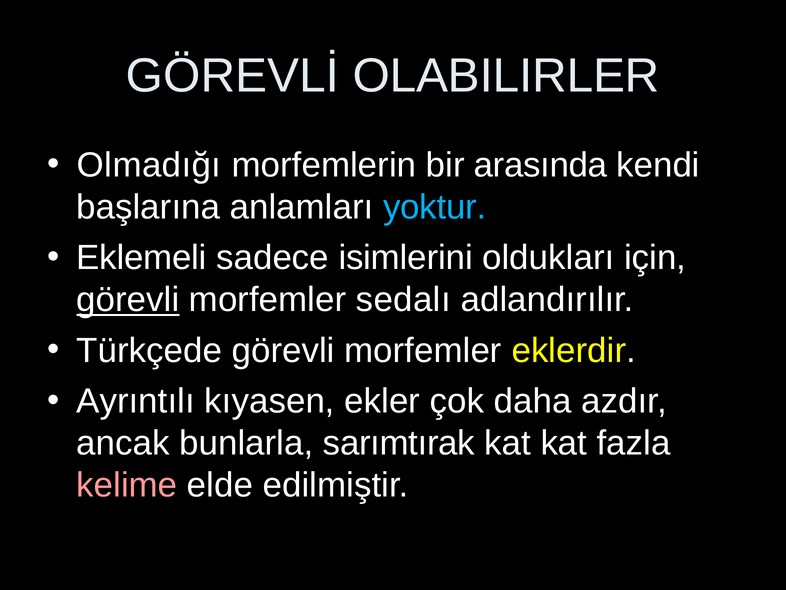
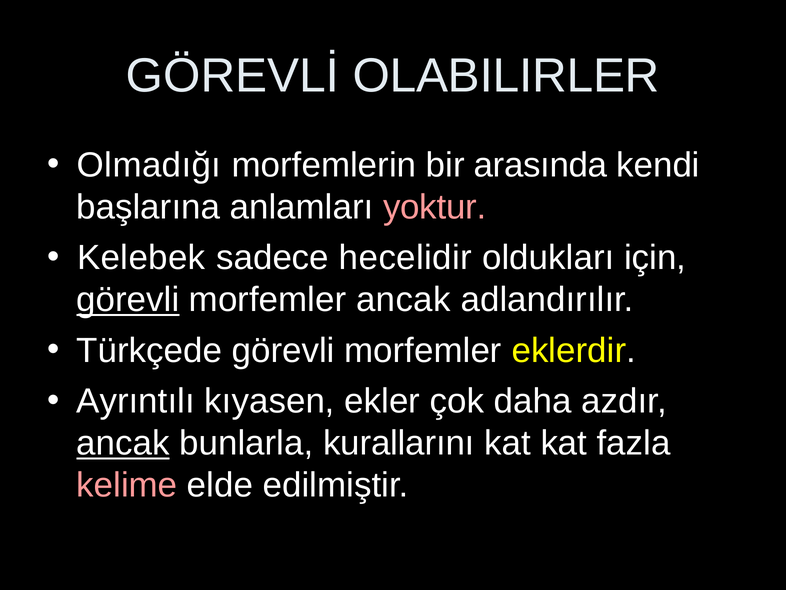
yoktur colour: light blue -> pink
Eklemeli: Eklemeli -> Kelebek
isimlerini: isimlerini -> hecelidir
morfemler sedalı: sedalı -> ancak
ancak at (123, 443) underline: none -> present
sarımtırak: sarımtırak -> kurallarını
